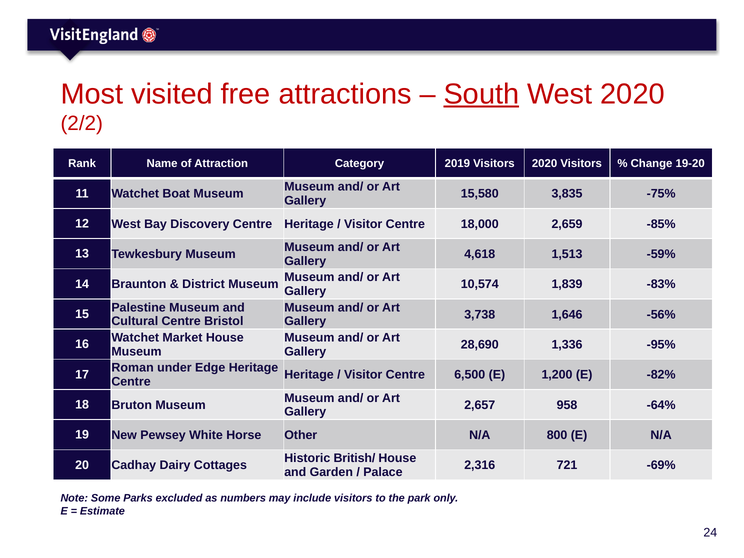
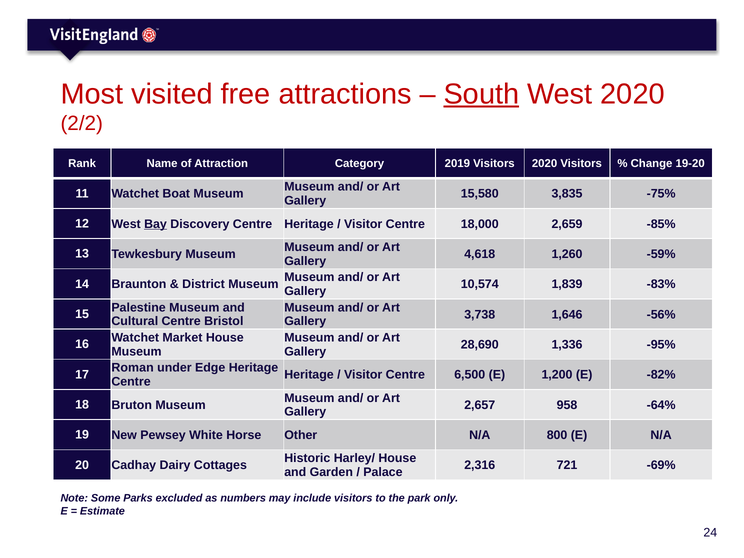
Bay underline: none -> present
1,513: 1,513 -> 1,260
British/: British/ -> Harley/
